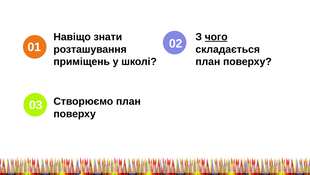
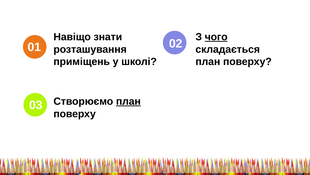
план at (128, 101) underline: none -> present
